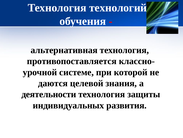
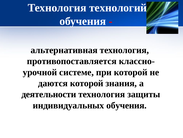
даются целевой: целевой -> которой
индивидуальных развития: развития -> обучения
